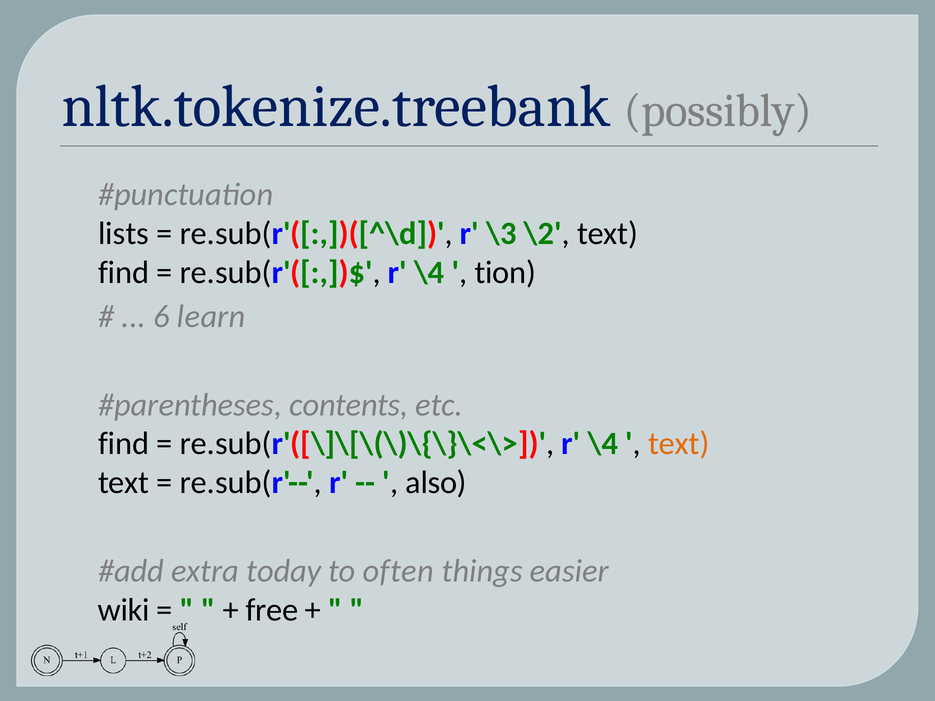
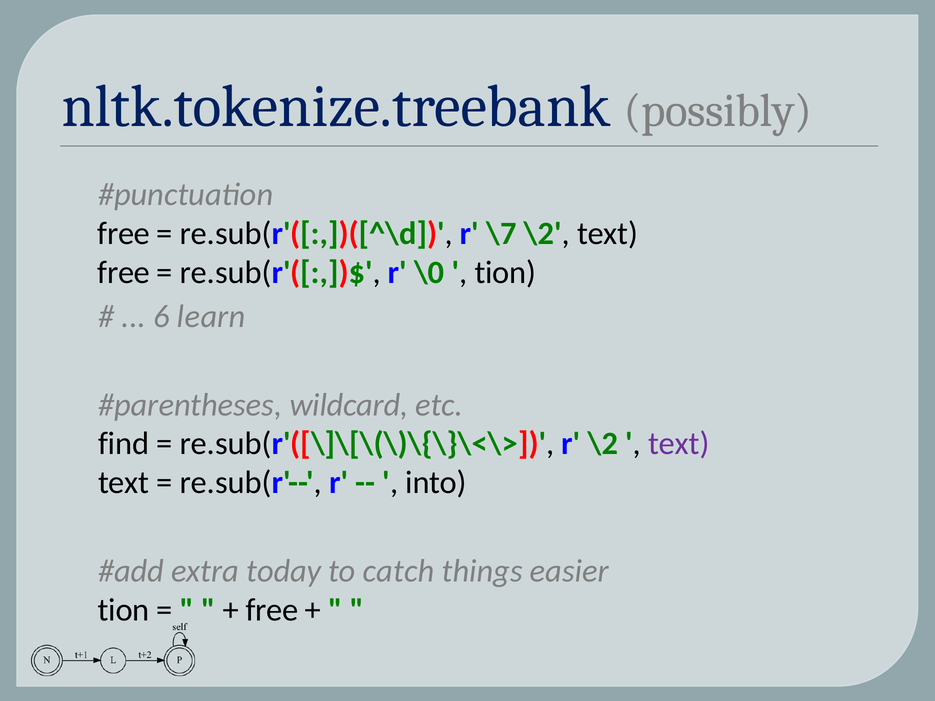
lists at (124, 234): lists -> free
\3: \3 -> \7
find at (124, 273): find -> free
re.sub(r'([:,])$ r \4: \4 -> \0
contents: contents -> wildcard
re.sub(r'([\]\[\(\)\{\}\<\> r \4: \4 -> \2
text at (679, 444) colour: orange -> purple
also: also -> into
often: often -> catch
wiki at (124, 610): wiki -> tion
